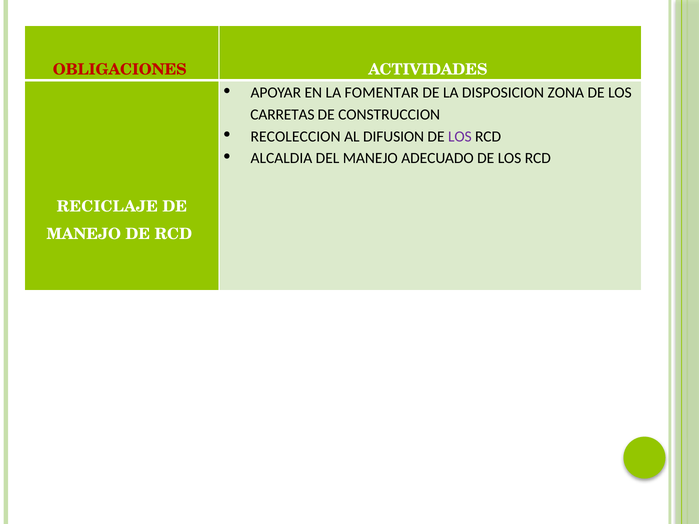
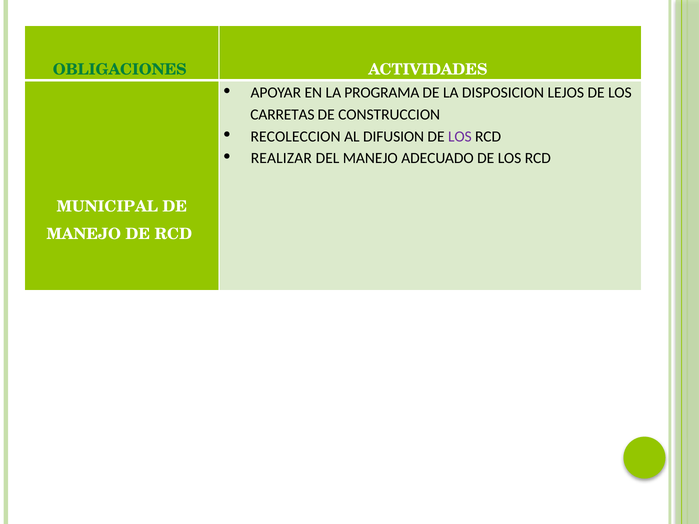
OBLIGACIONES colour: red -> green
FOMENTAR: FOMENTAR -> PROGRAMA
ZONA: ZONA -> LEJOS
ALCALDIA: ALCALDIA -> REALIZAR
RECICLAJE: RECICLAJE -> MUNICIPAL
